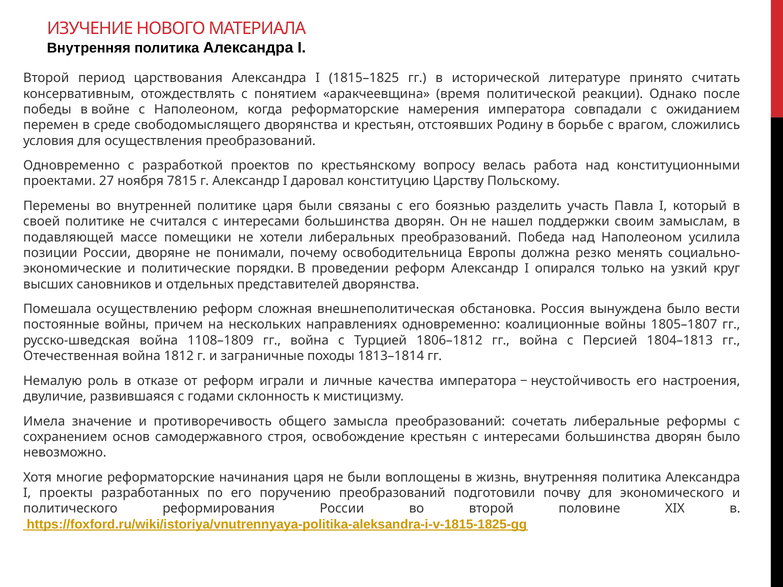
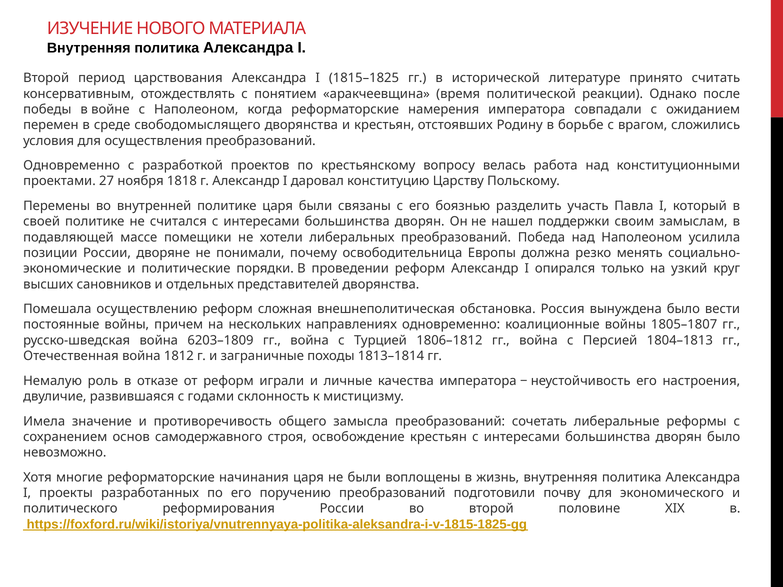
7815: 7815 -> 1818
1108–1809: 1108–1809 -> 6203–1809
